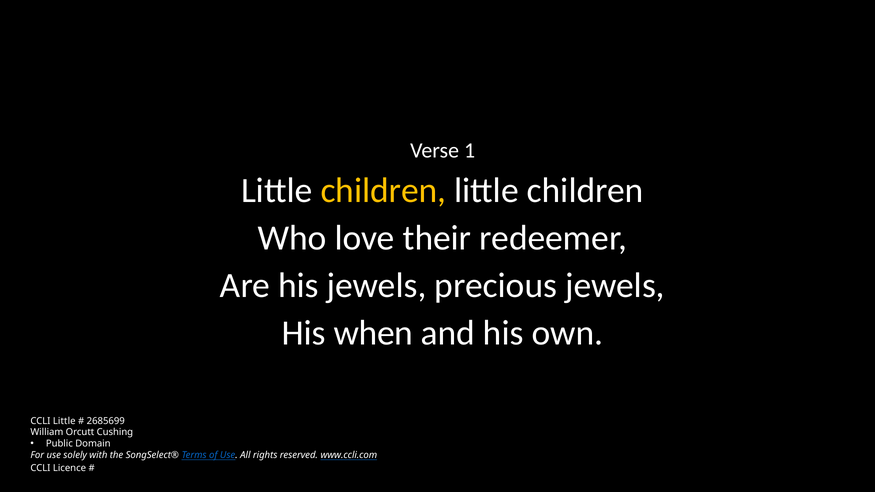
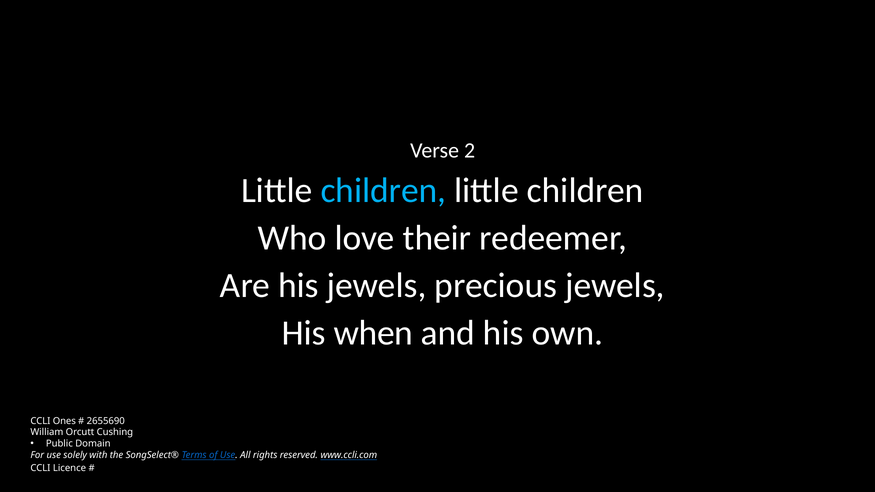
1: 1 -> 2
children at (383, 190) colour: yellow -> light blue
CCLI Little: Little -> Ones
2685699: 2685699 -> 2655690
